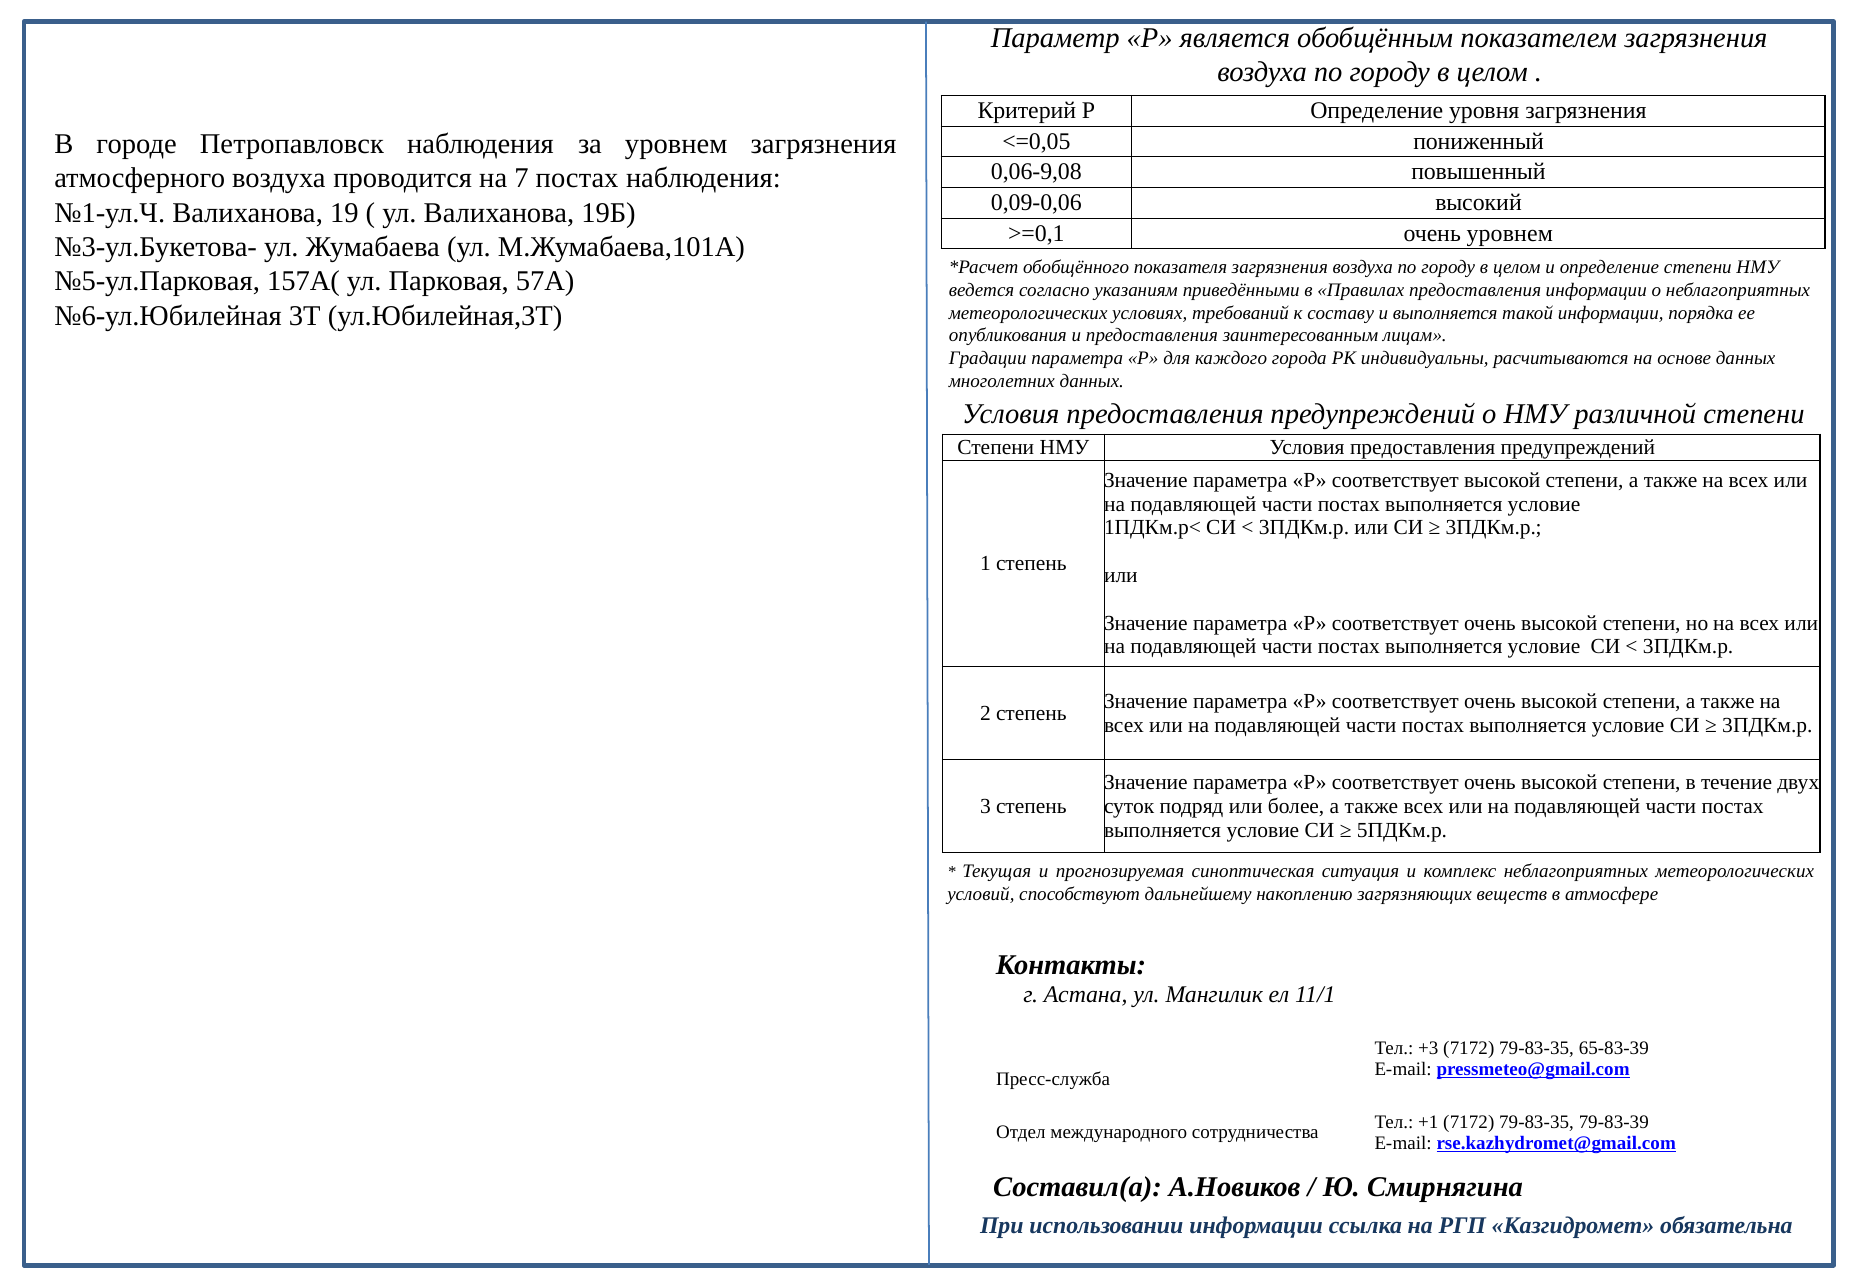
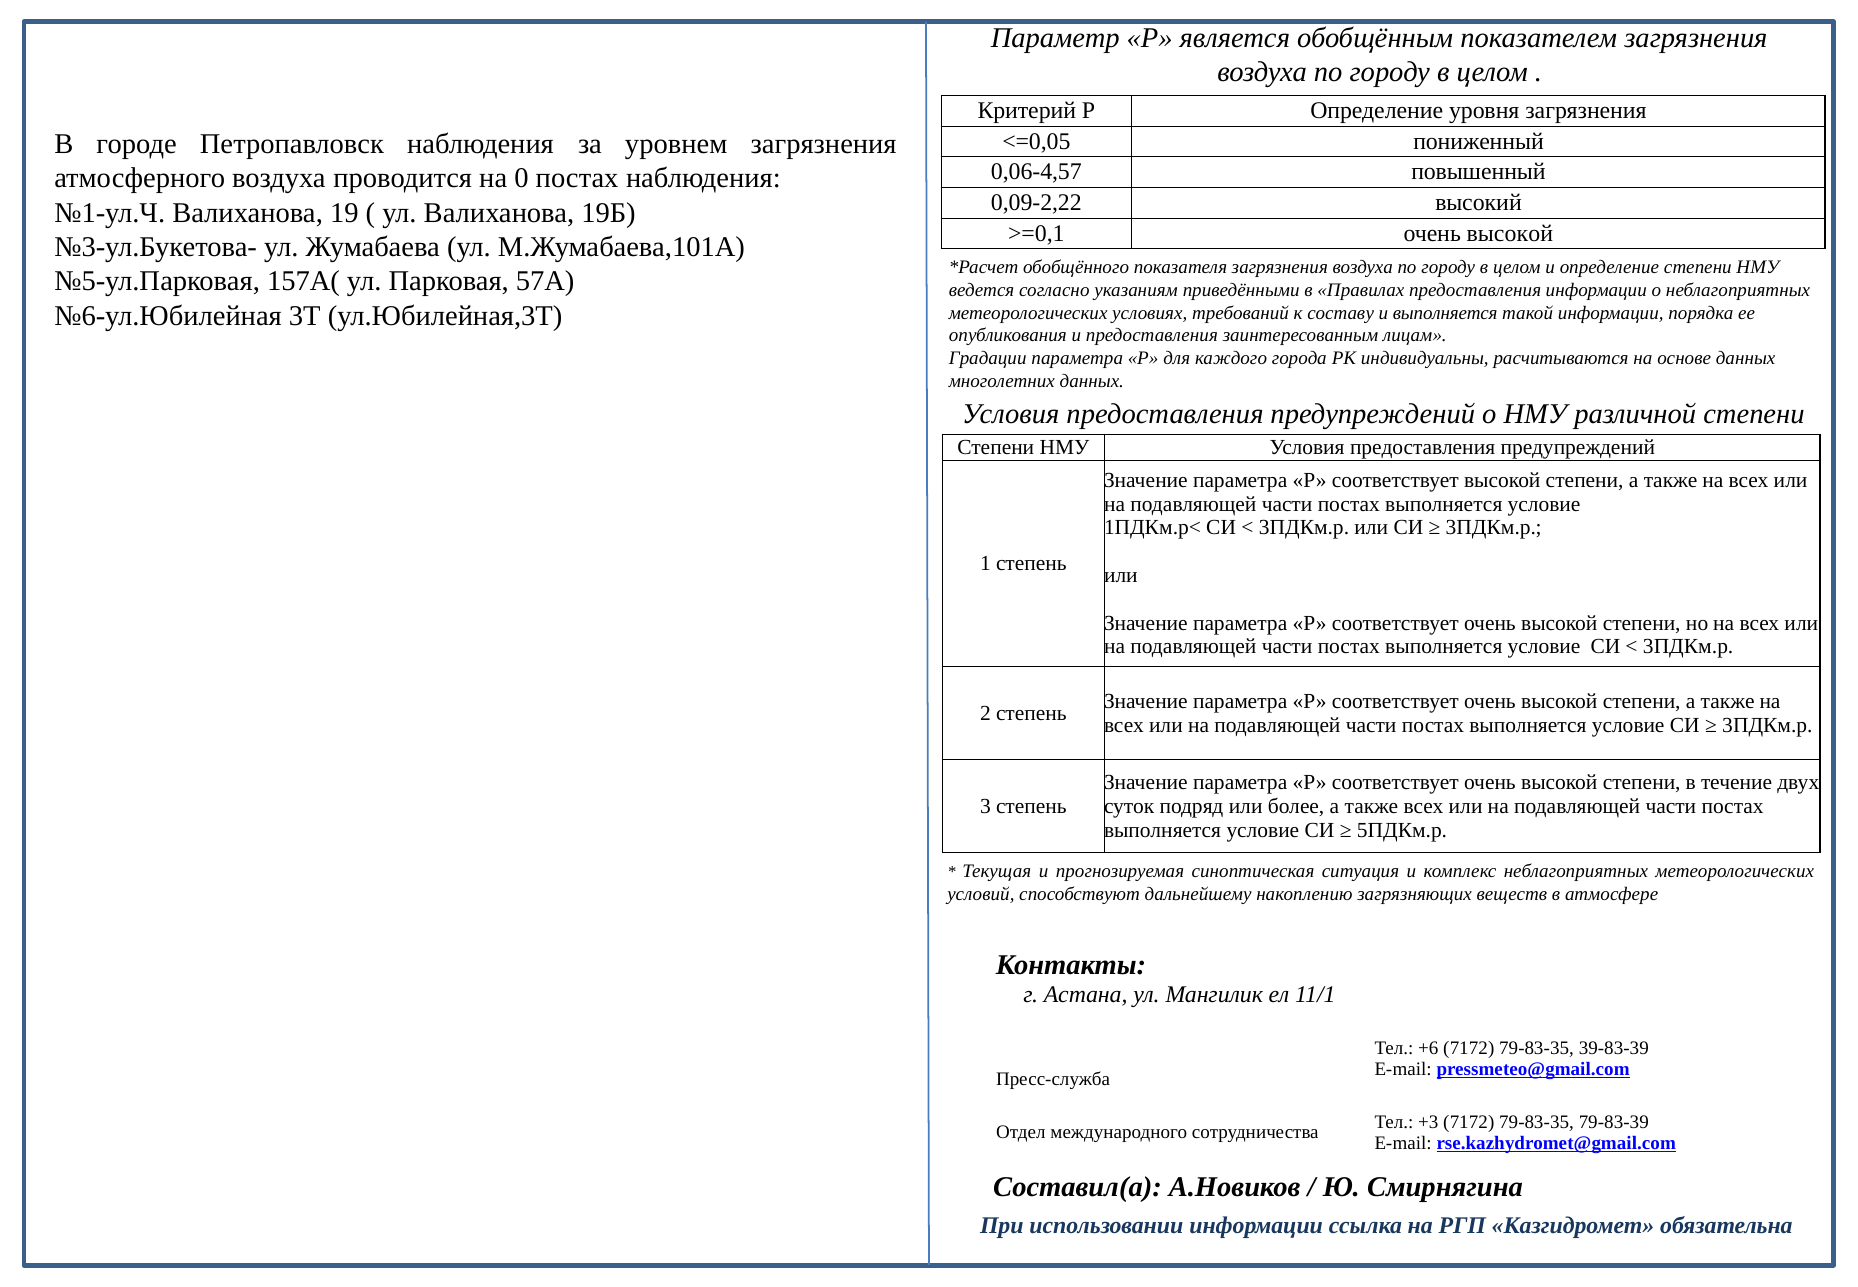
0,06-9,08: 0,06-9,08 -> 0,06-4,57
7: 7 -> 0
0,09-0,06: 0,09-0,06 -> 0,09-2,22
>=0,1 очень уровнем: уровнем -> высокой
+3: +3 -> +6
65-83-39: 65-83-39 -> 39-83-39
+1: +1 -> +3
